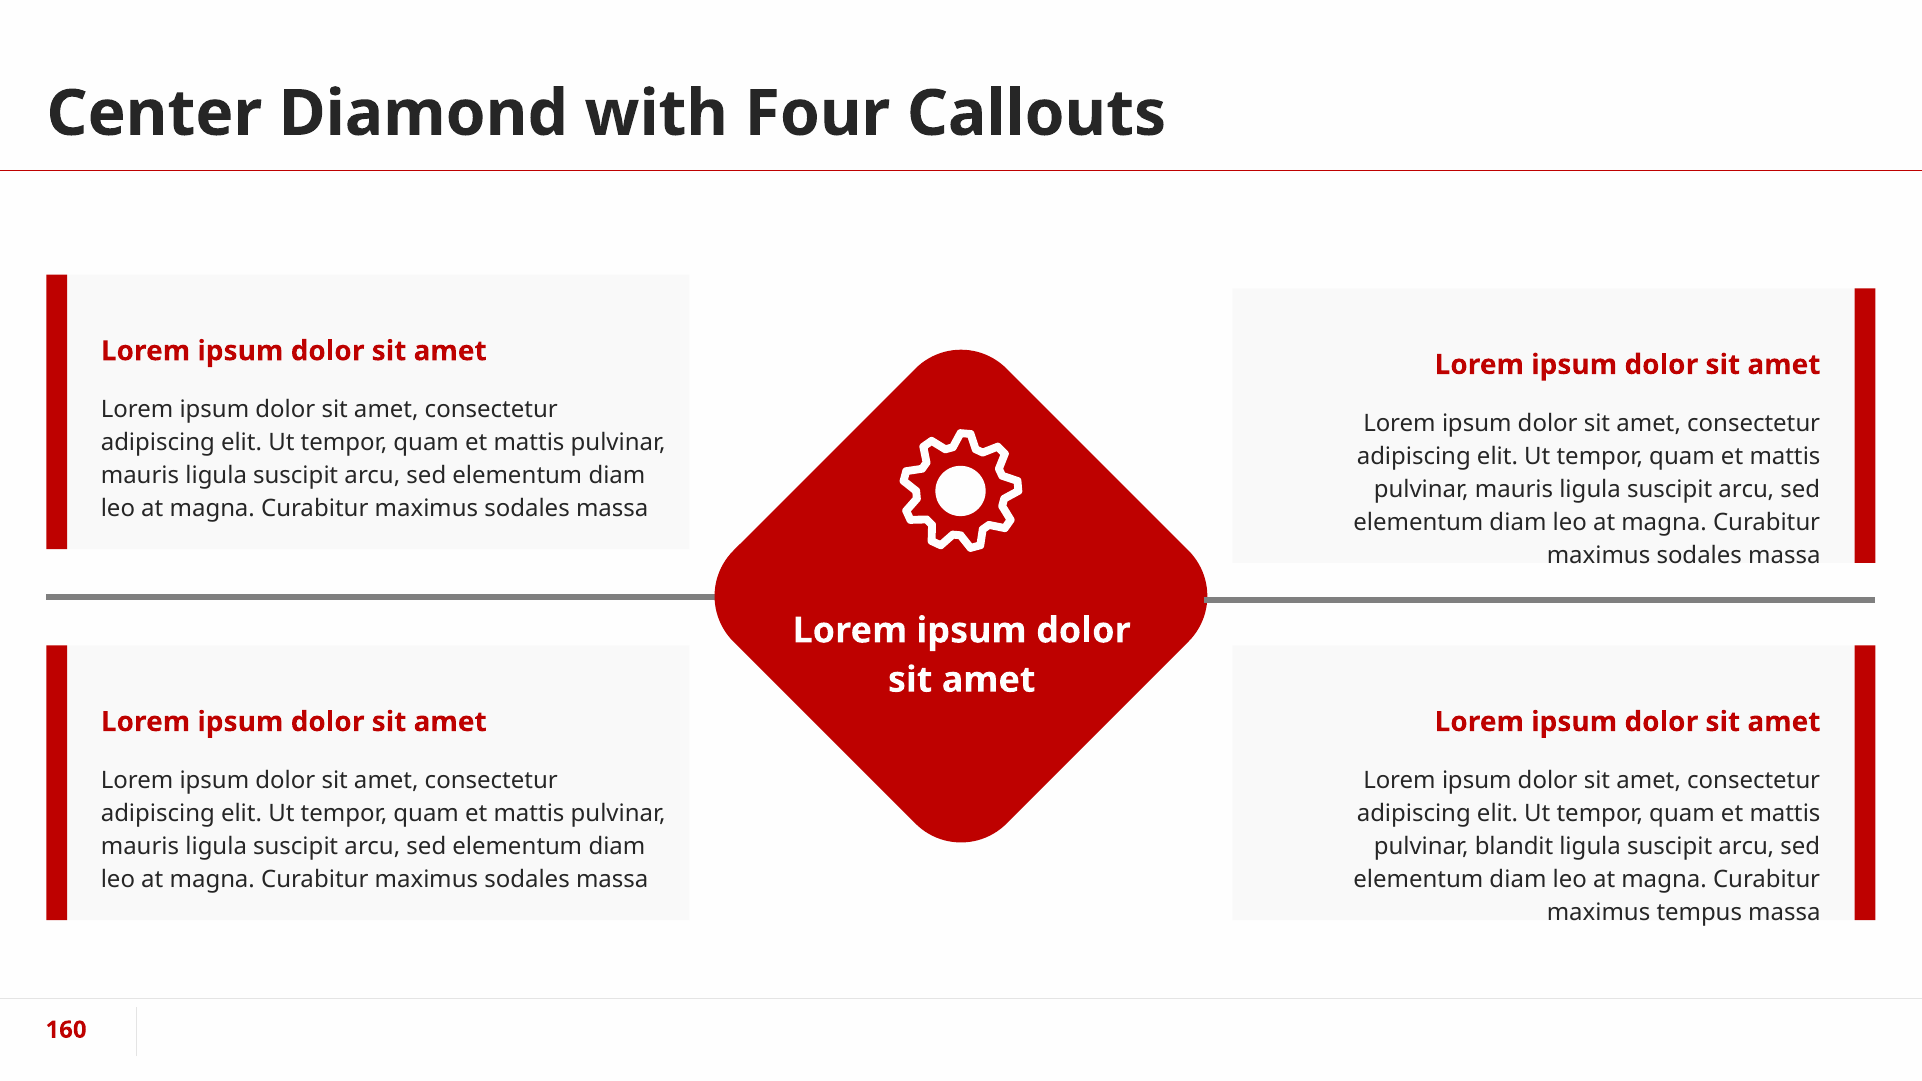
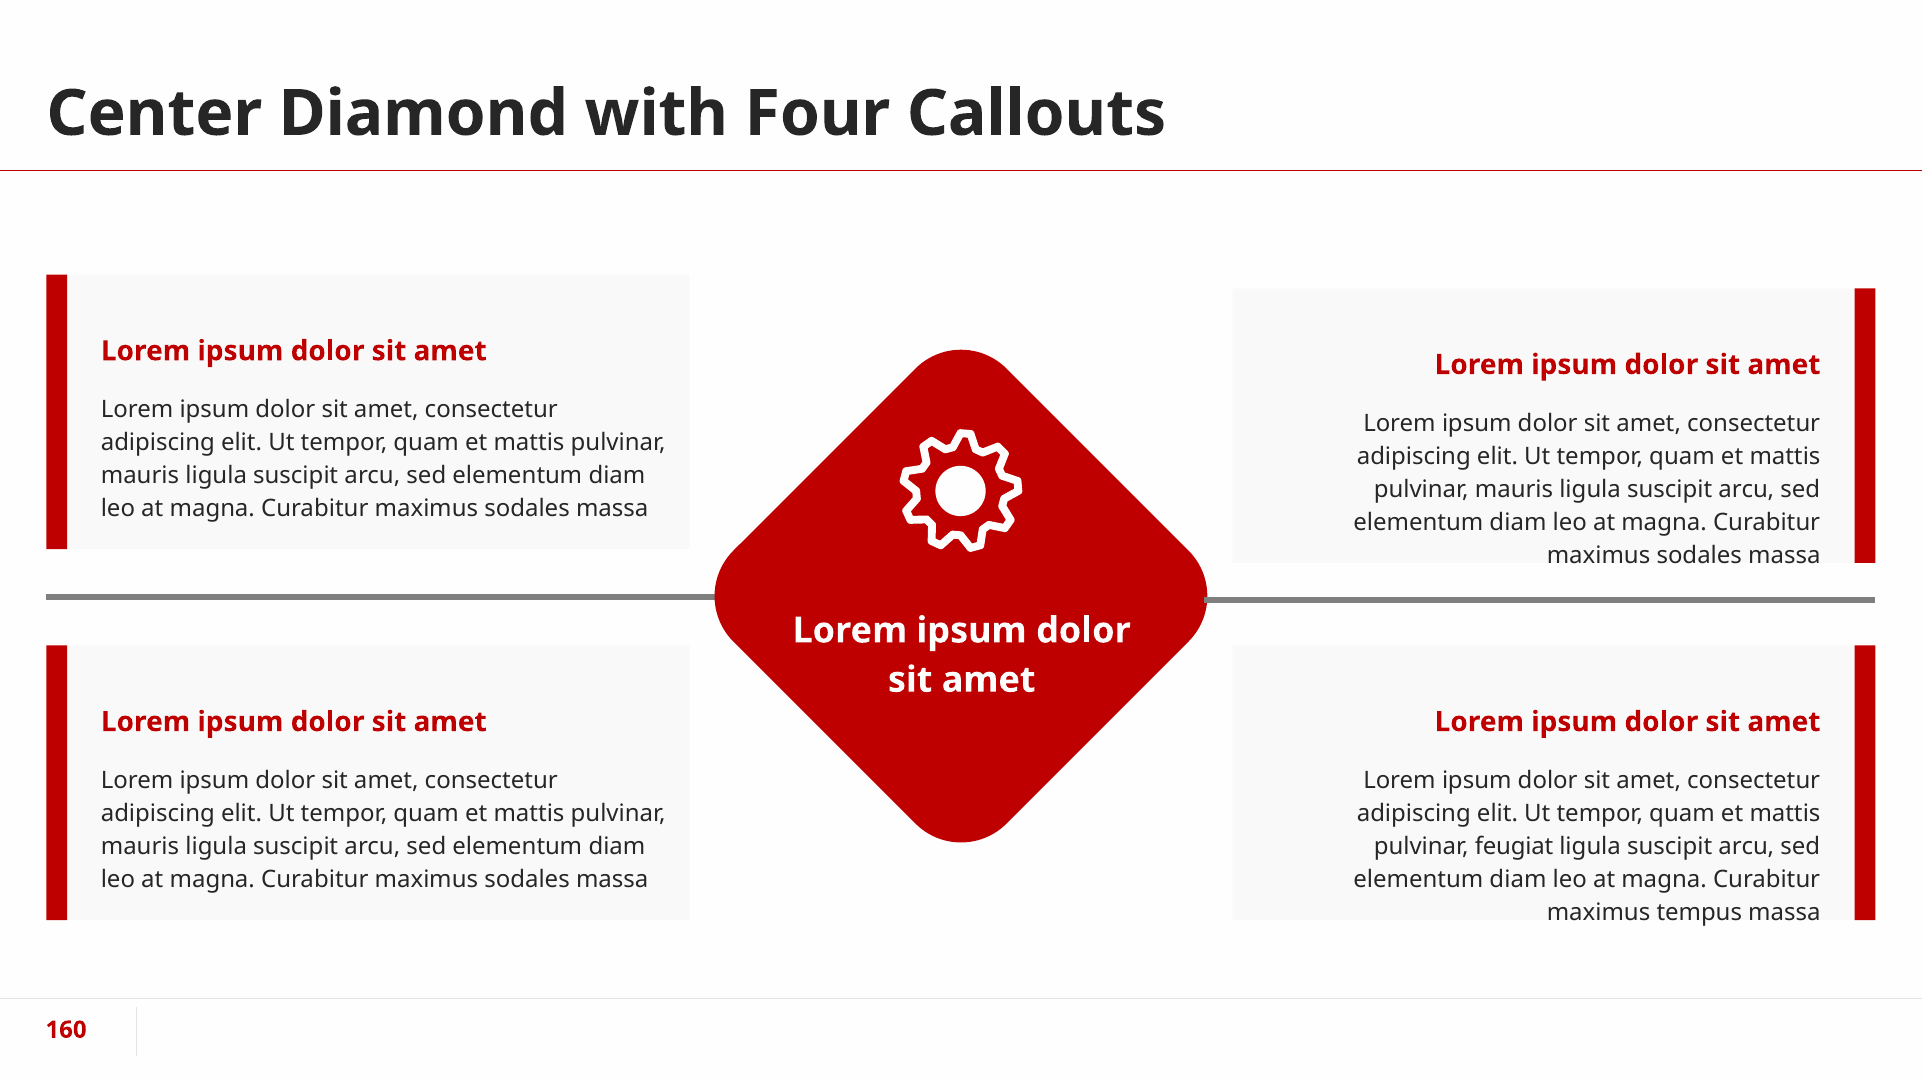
blandit: blandit -> feugiat
